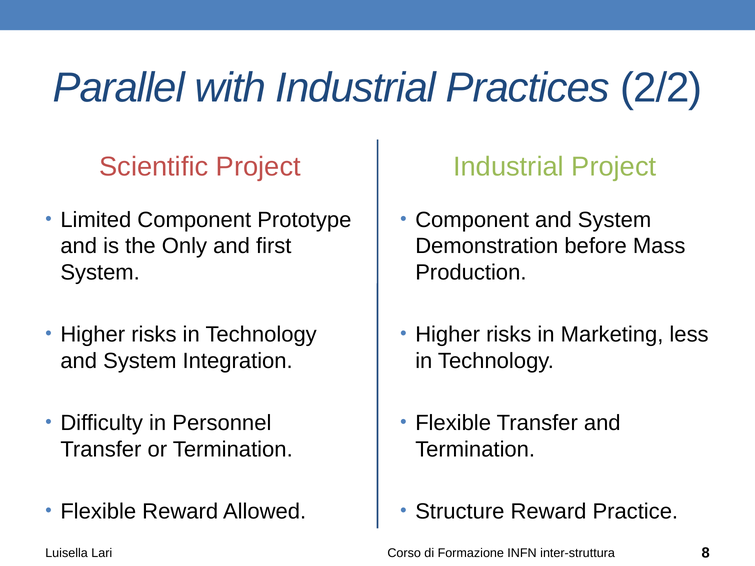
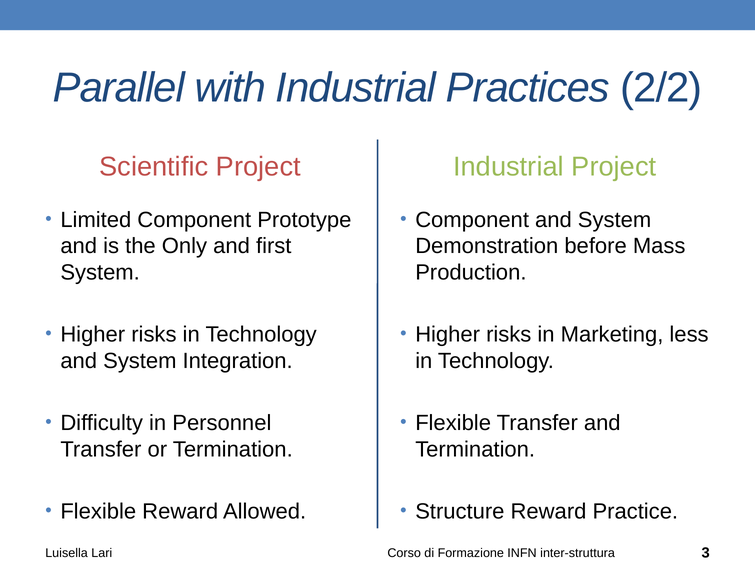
8: 8 -> 3
